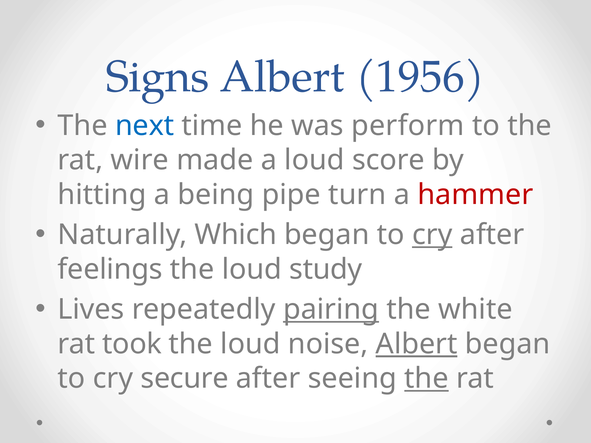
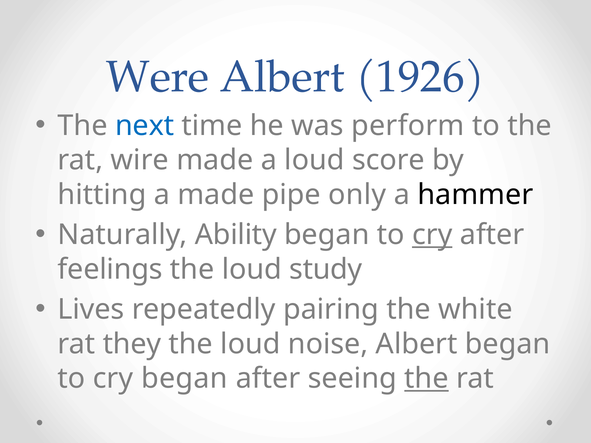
Signs: Signs -> Were
1956: 1956 -> 1926
a being: being -> made
turn: turn -> only
hammer colour: red -> black
Which: Which -> Ability
pairing underline: present -> none
took: took -> they
Albert at (417, 344) underline: present -> none
cry secure: secure -> began
